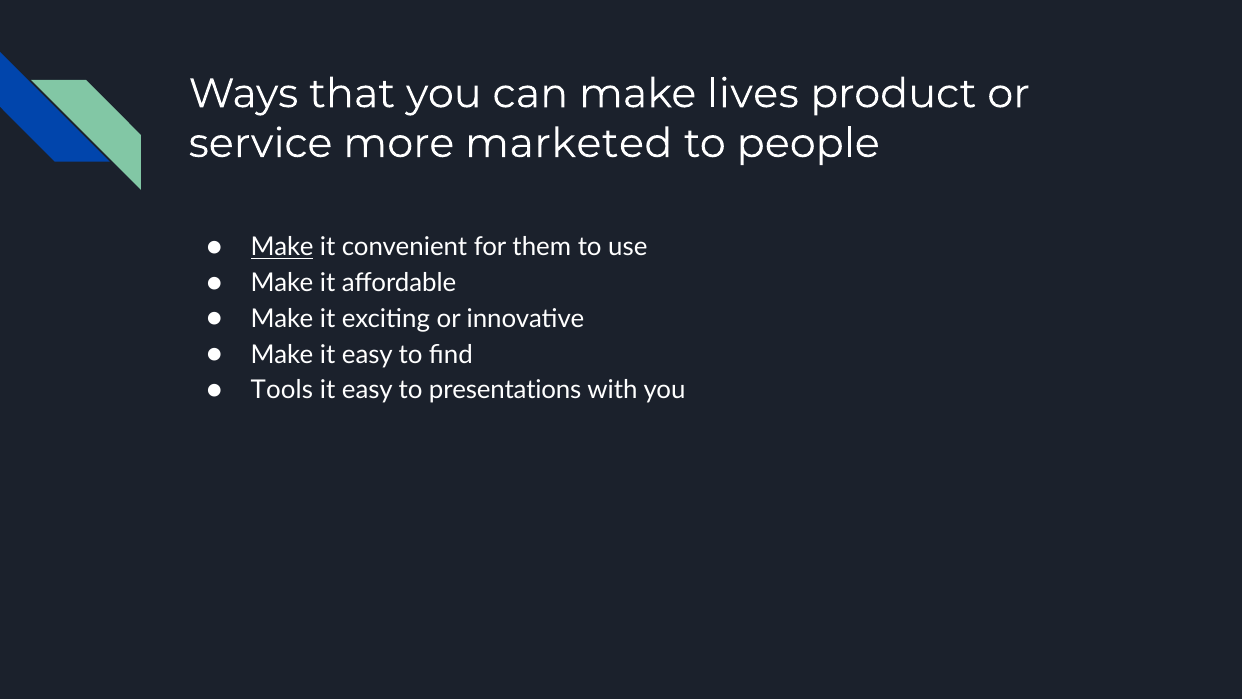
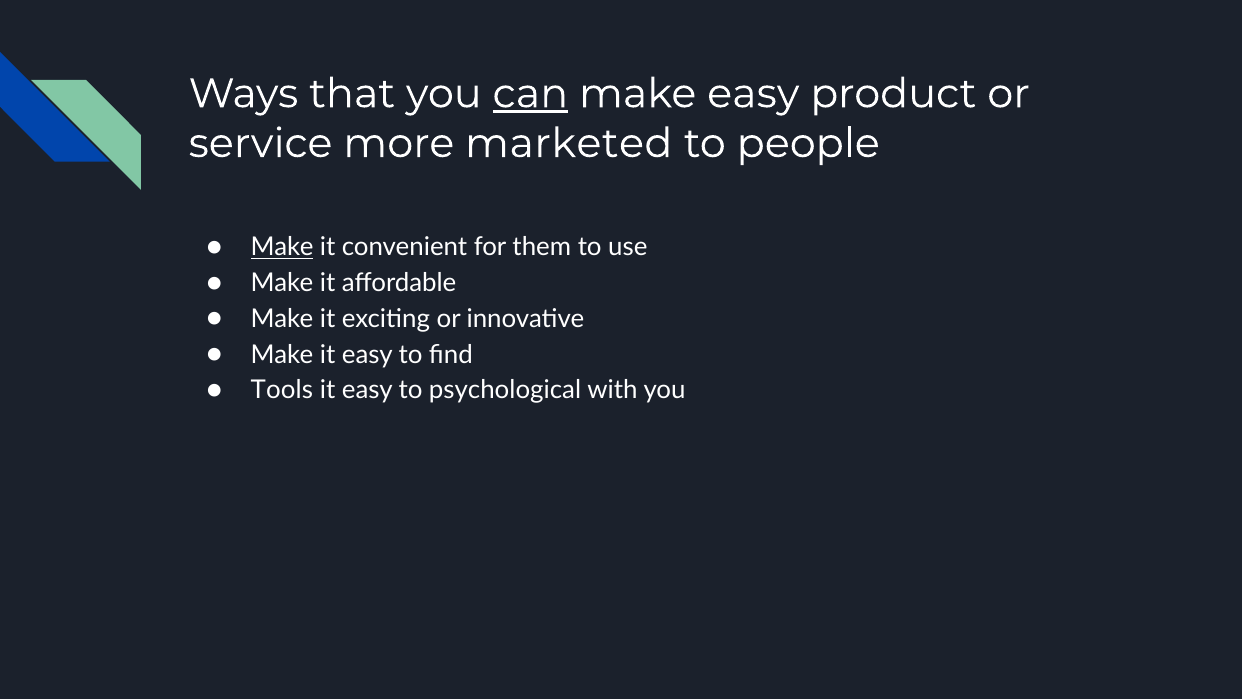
can underline: none -> present
make lives: lives -> easy
presentations: presentations -> psychological
